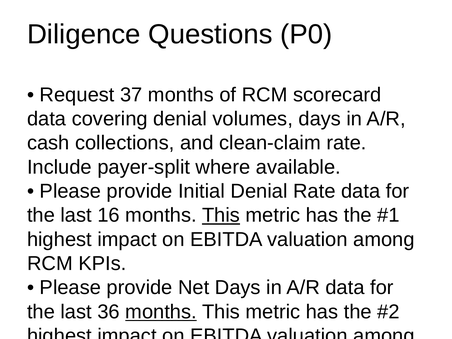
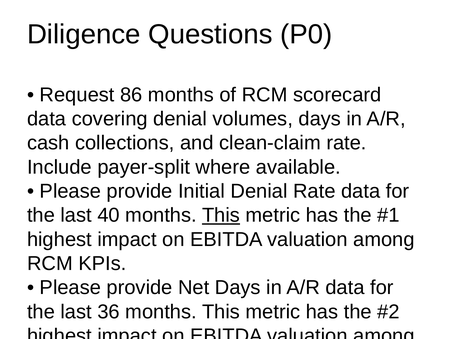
37: 37 -> 86
16: 16 -> 40
months at (161, 312) underline: present -> none
